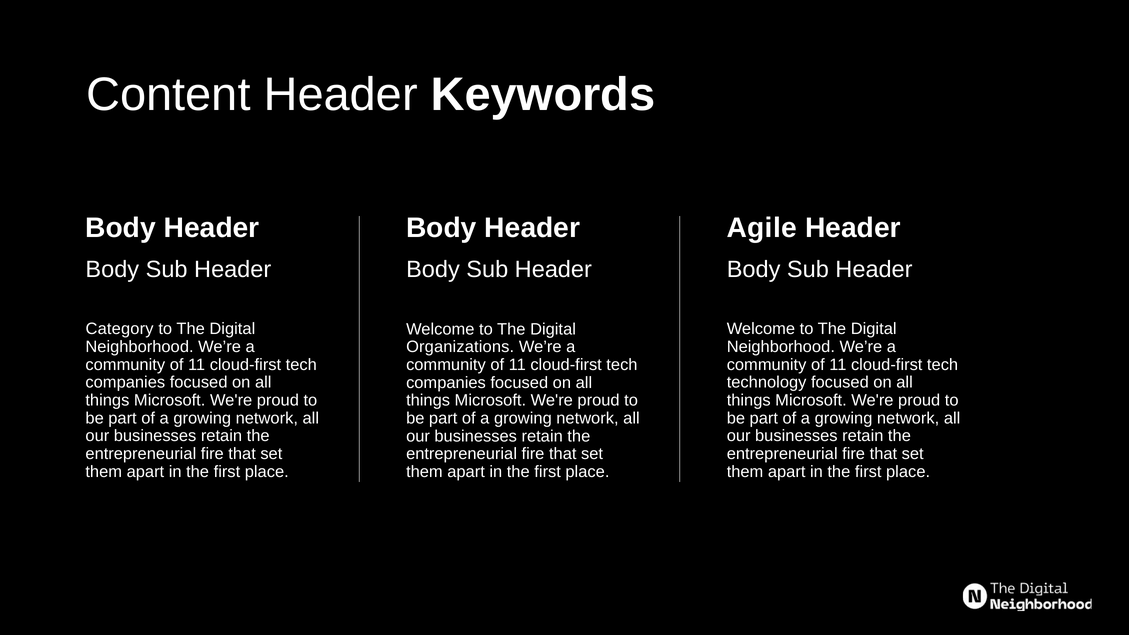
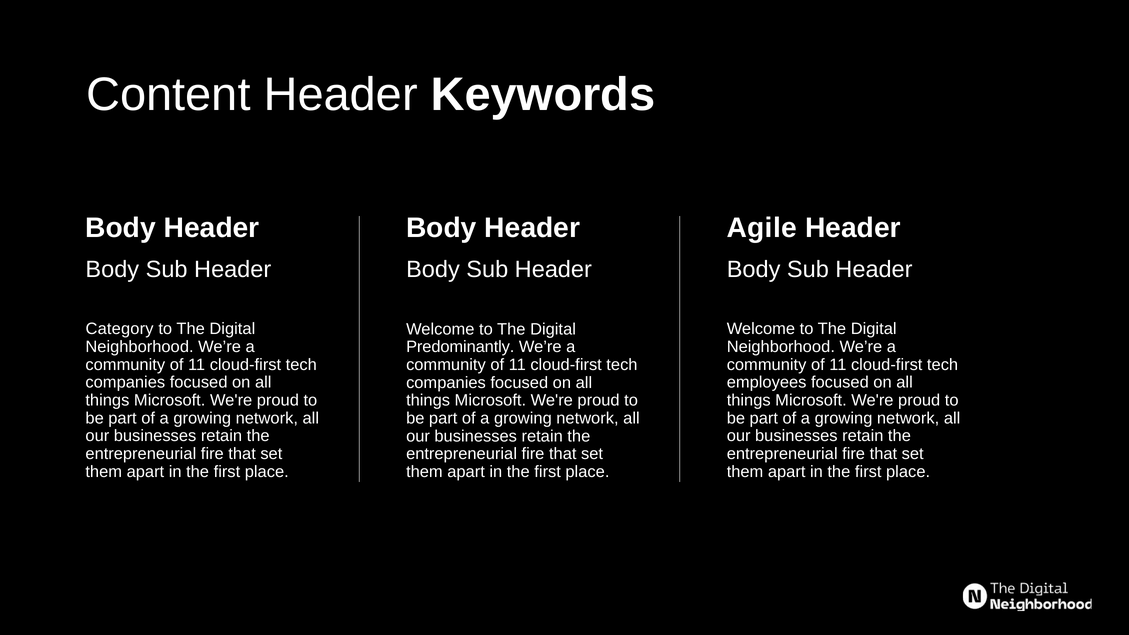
Organizations: Organizations -> Predominantly
technology: technology -> employees
